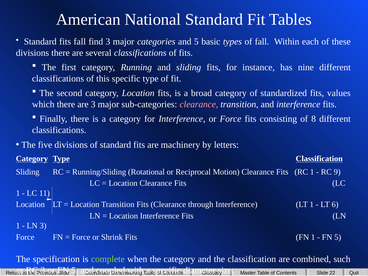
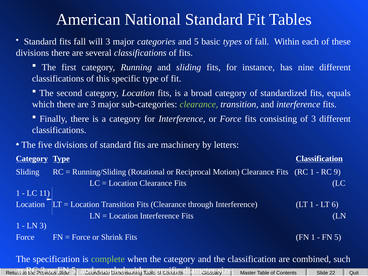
find: find -> will
values: values -> equals
clearance at (199, 104) colour: pink -> light green
of 8: 8 -> 3
